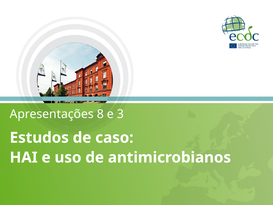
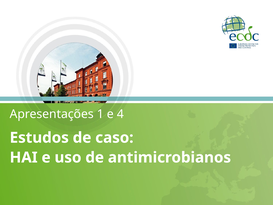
8: 8 -> 1
3: 3 -> 4
